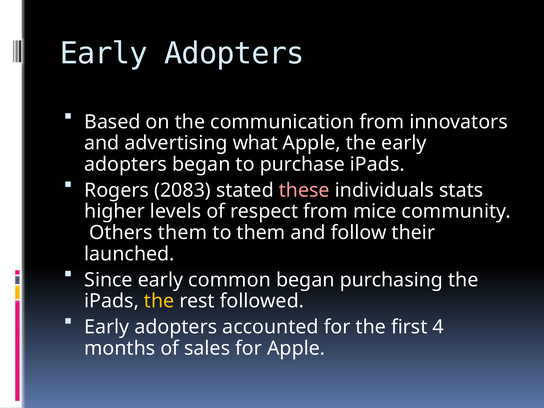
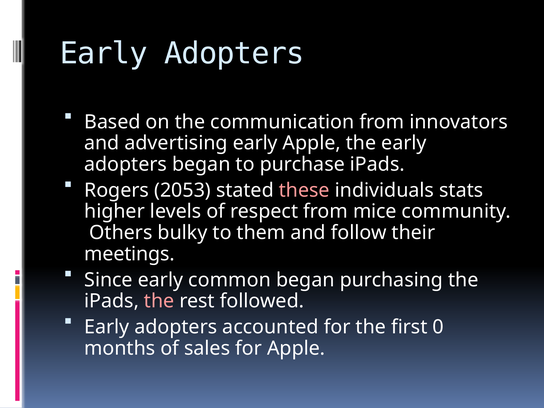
advertising what: what -> early
2083: 2083 -> 2053
Others them: them -> bulky
launched: launched -> meetings
the at (159, 301) colour: yellow -> pink
4: 4 -> 0
